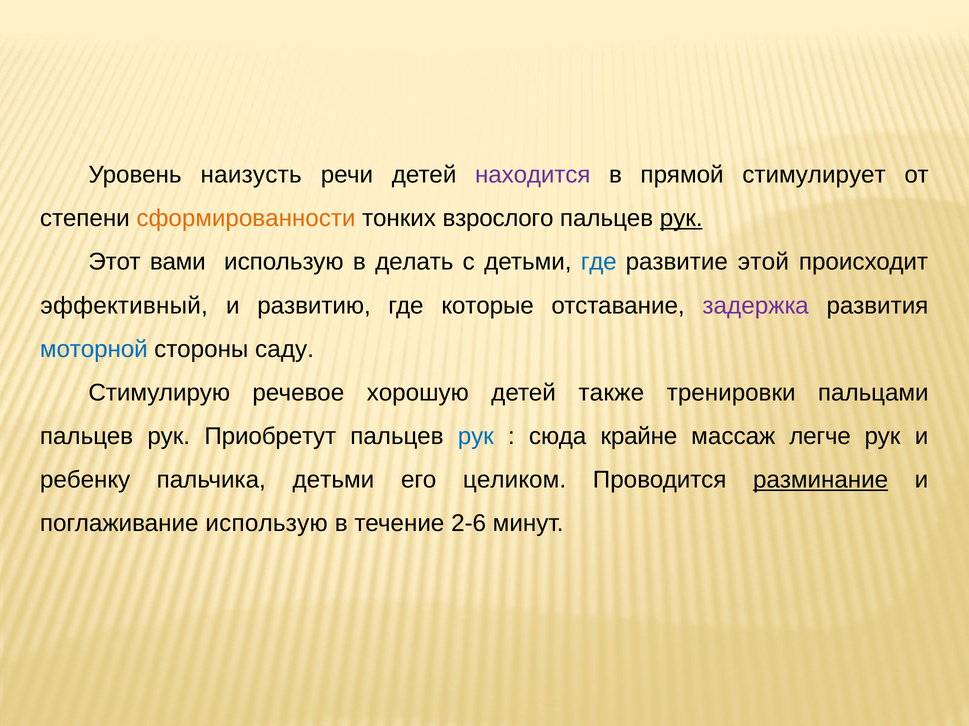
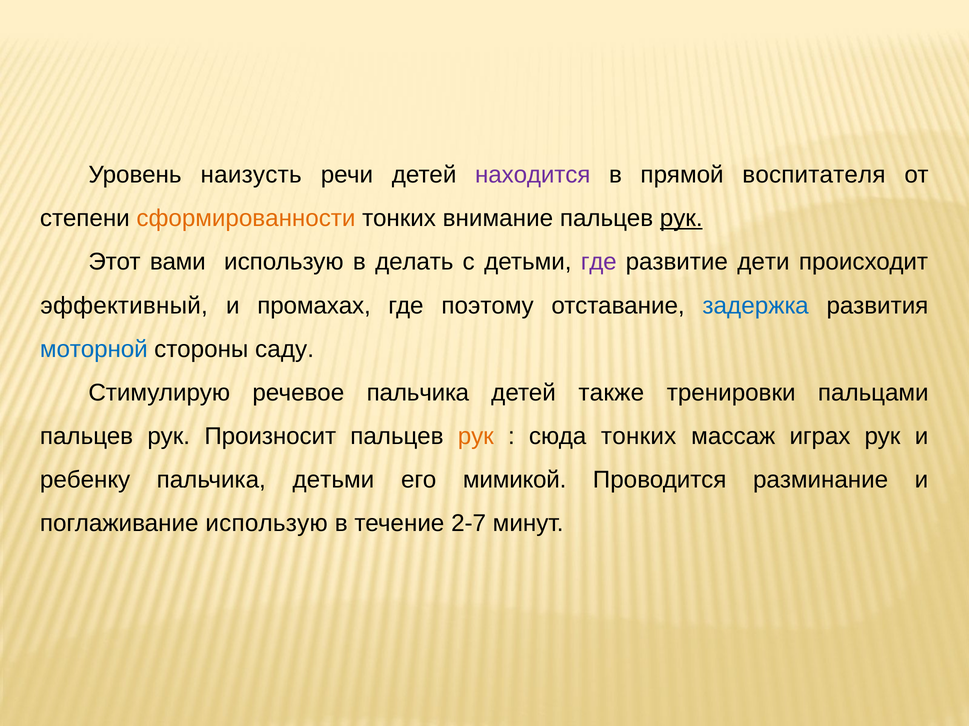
стимулирует: стимулирует -> воспитателя
взрослого: взрослого -> внимание
где at (599, 262) colour: blue -> purple
этой: этой -> дети
развитию: развитию -> промахах
которые: которые -> поэтому
задержка colour: purple -> blue
речевое хорошую: хорошую -> пальчика
Приобретут: Приобретут -> Произносит
рук at (476, 437) colour: blue -> orange
сюда крайне: крайне -> тонких
легче: легче -> играх
целиком: целиком -> мимикой
разминание underline: present -> none
2-6: 2-6 -> 2-7
